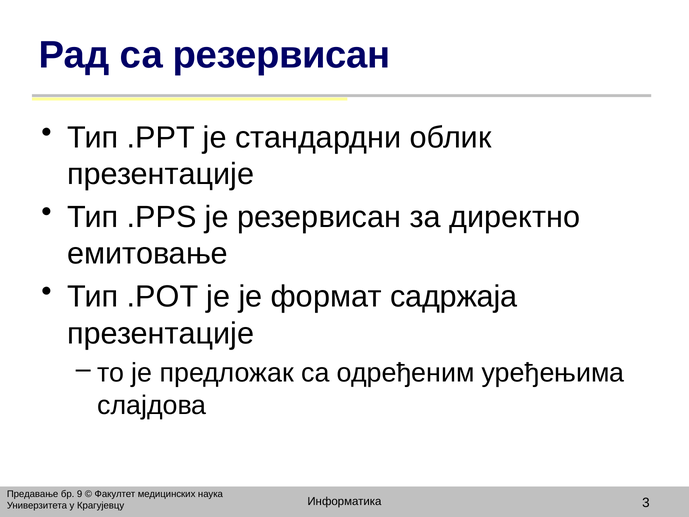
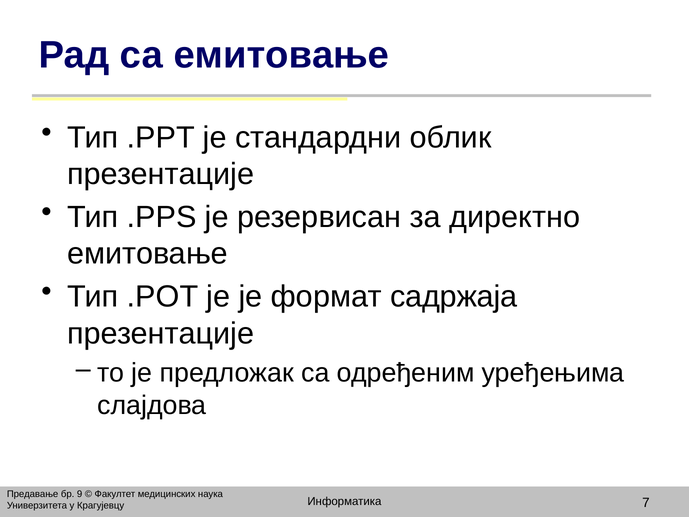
са резервисан: резервисан -> емитовање
3: 3 -> 7
